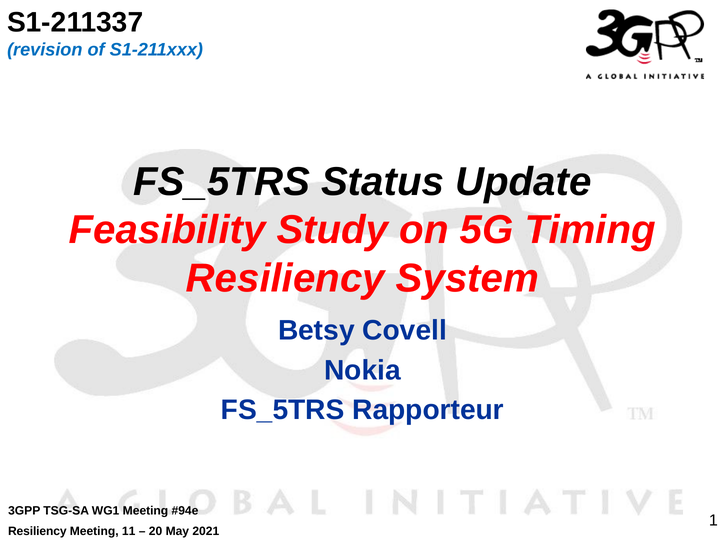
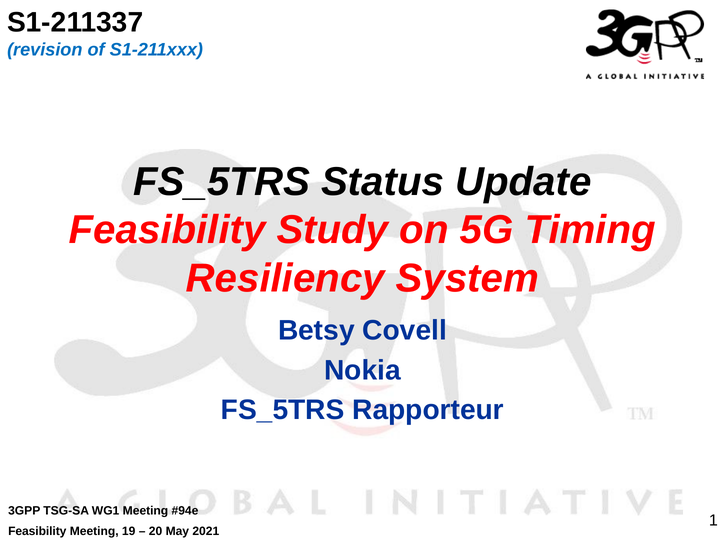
Resiliency at (37, 531): Resiliency -> Feasibility
11: 11 -> 19
